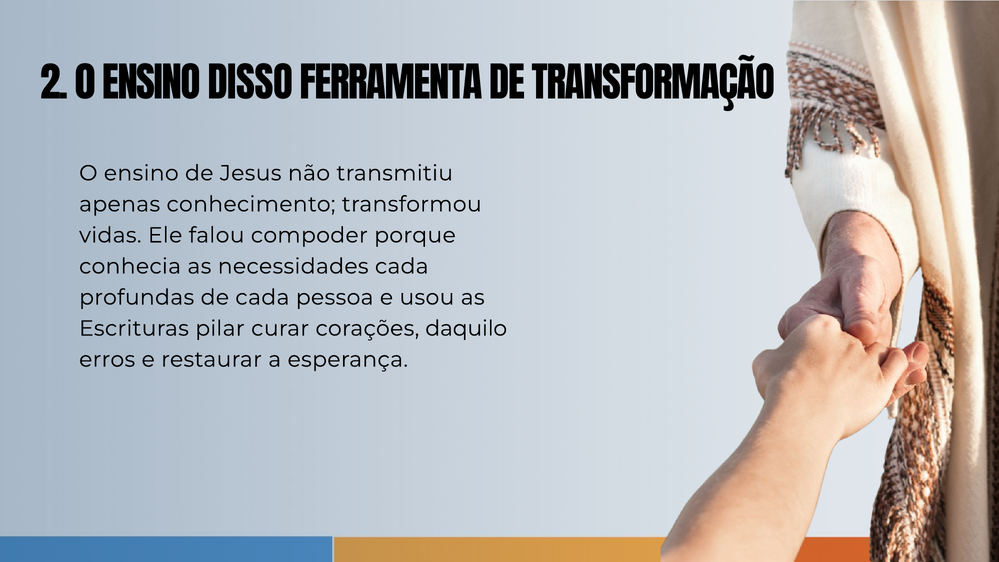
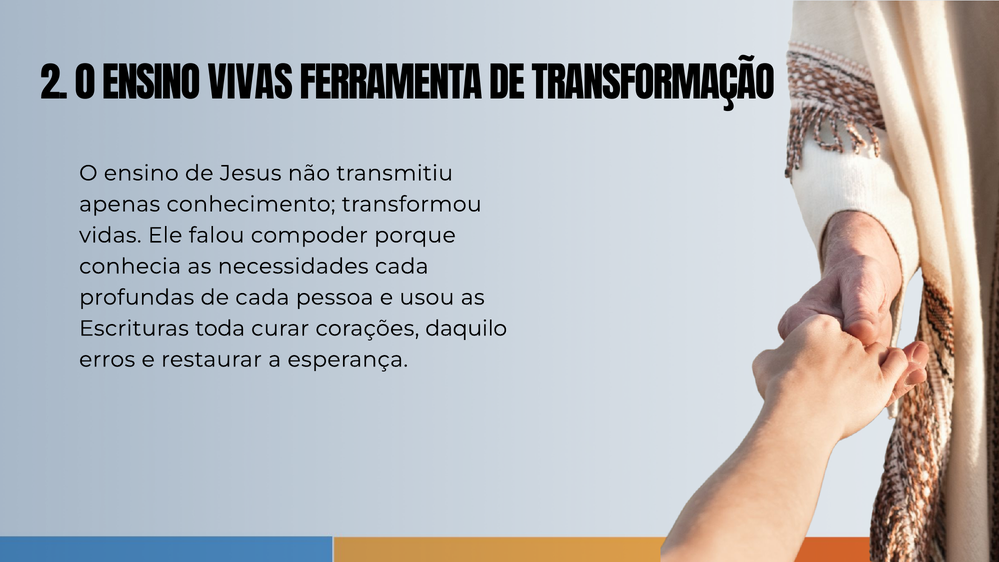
DISSO: DISSO -> VIVAS
pilar: pilar -> toda
